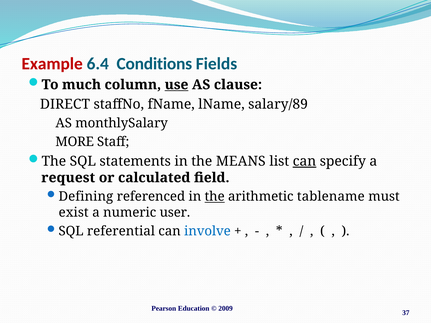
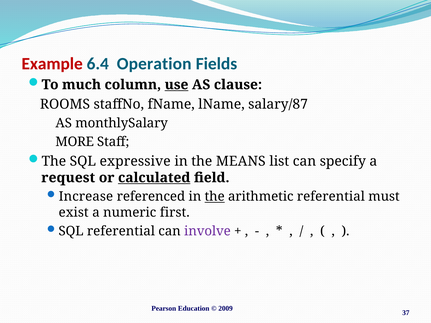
Conditions: Conditions -> Operation
DIRECT: DIRECT -> ROOMS
salary/89: salary/89 -> salary/87
statements: statements -> expressive
can at (304, 161) underline: present -> none
calculated underline: none -> present
Defining: Defining -> Increase
arithmetic tablename: tablename -> referential
user: user -> first
involve colour: blue -> purple
